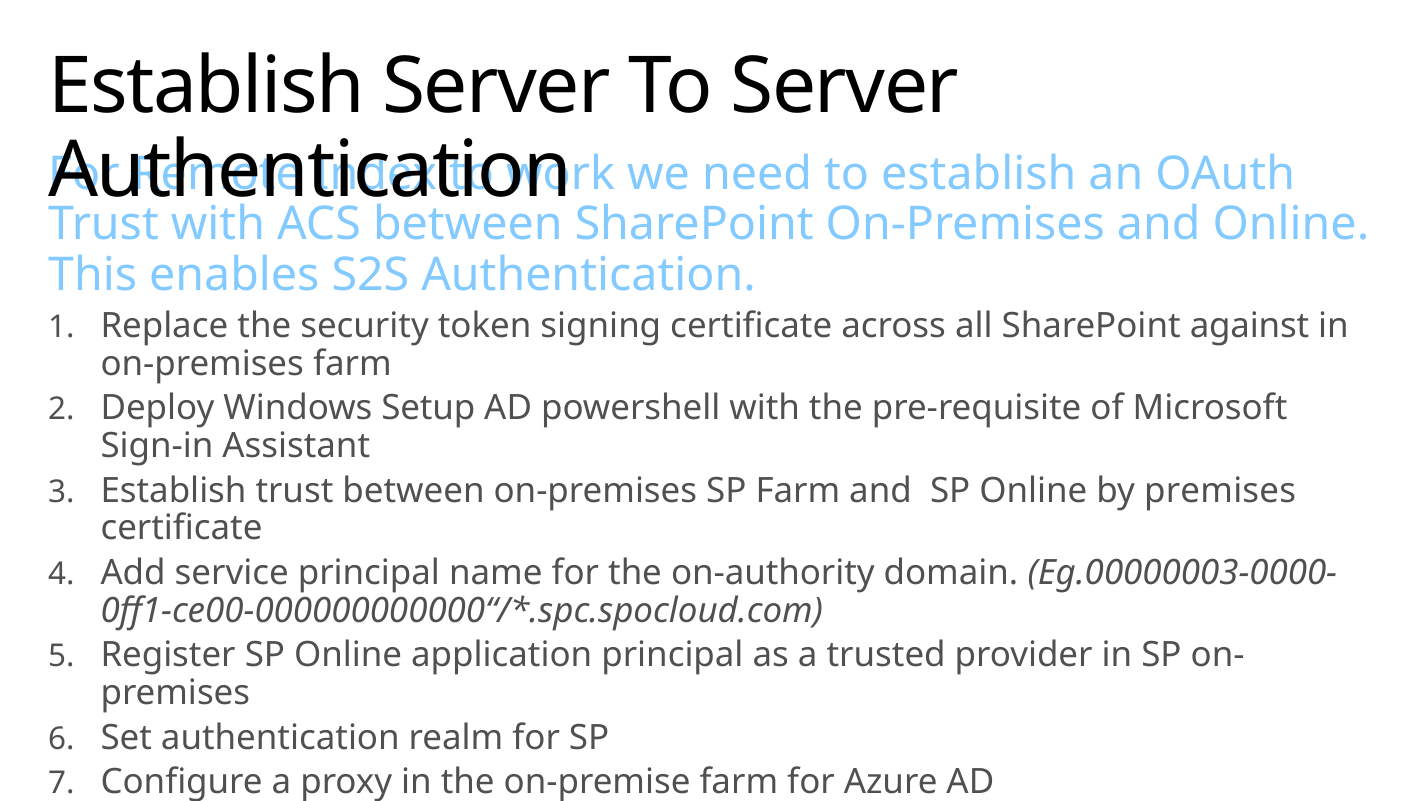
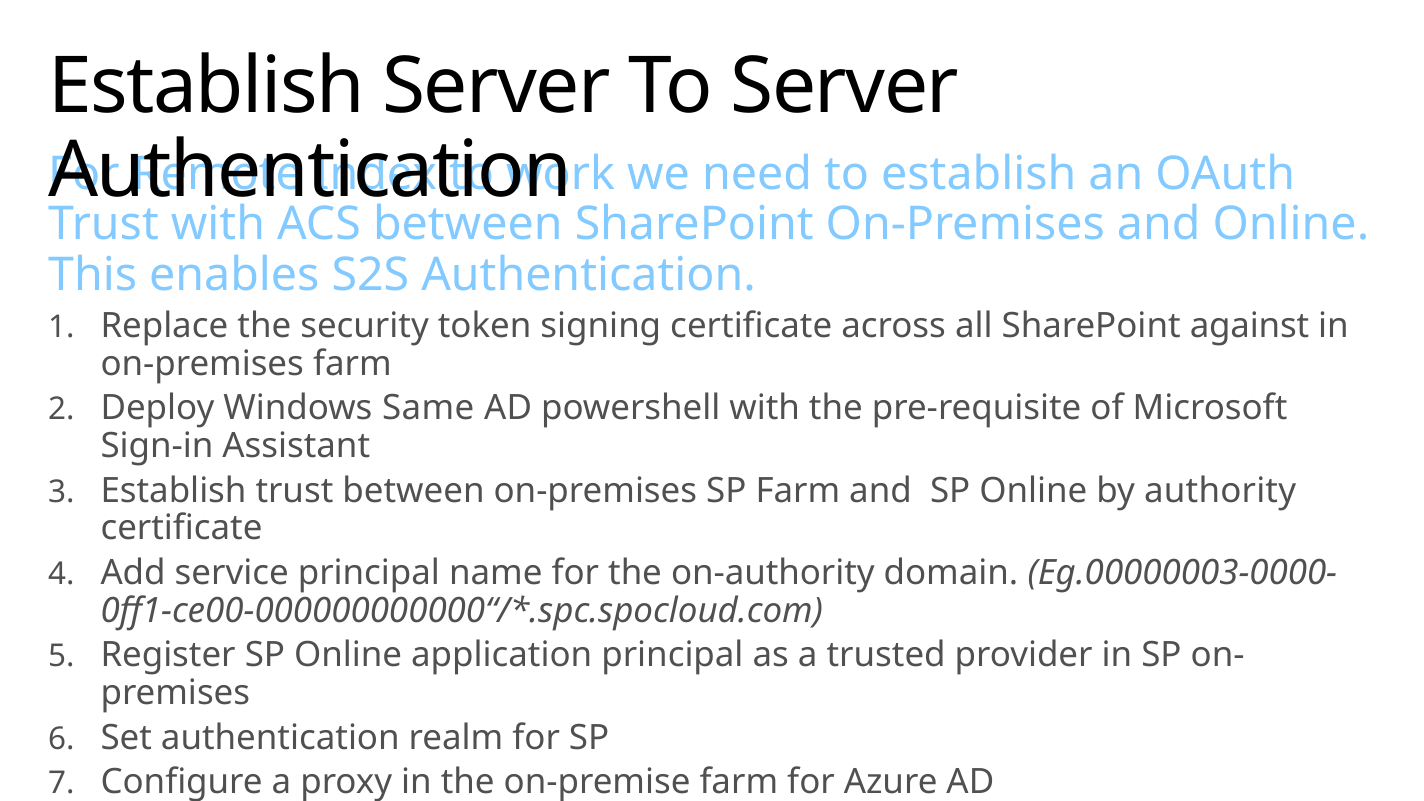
Setup: Setup -> Same
by premises: premises -> authority
